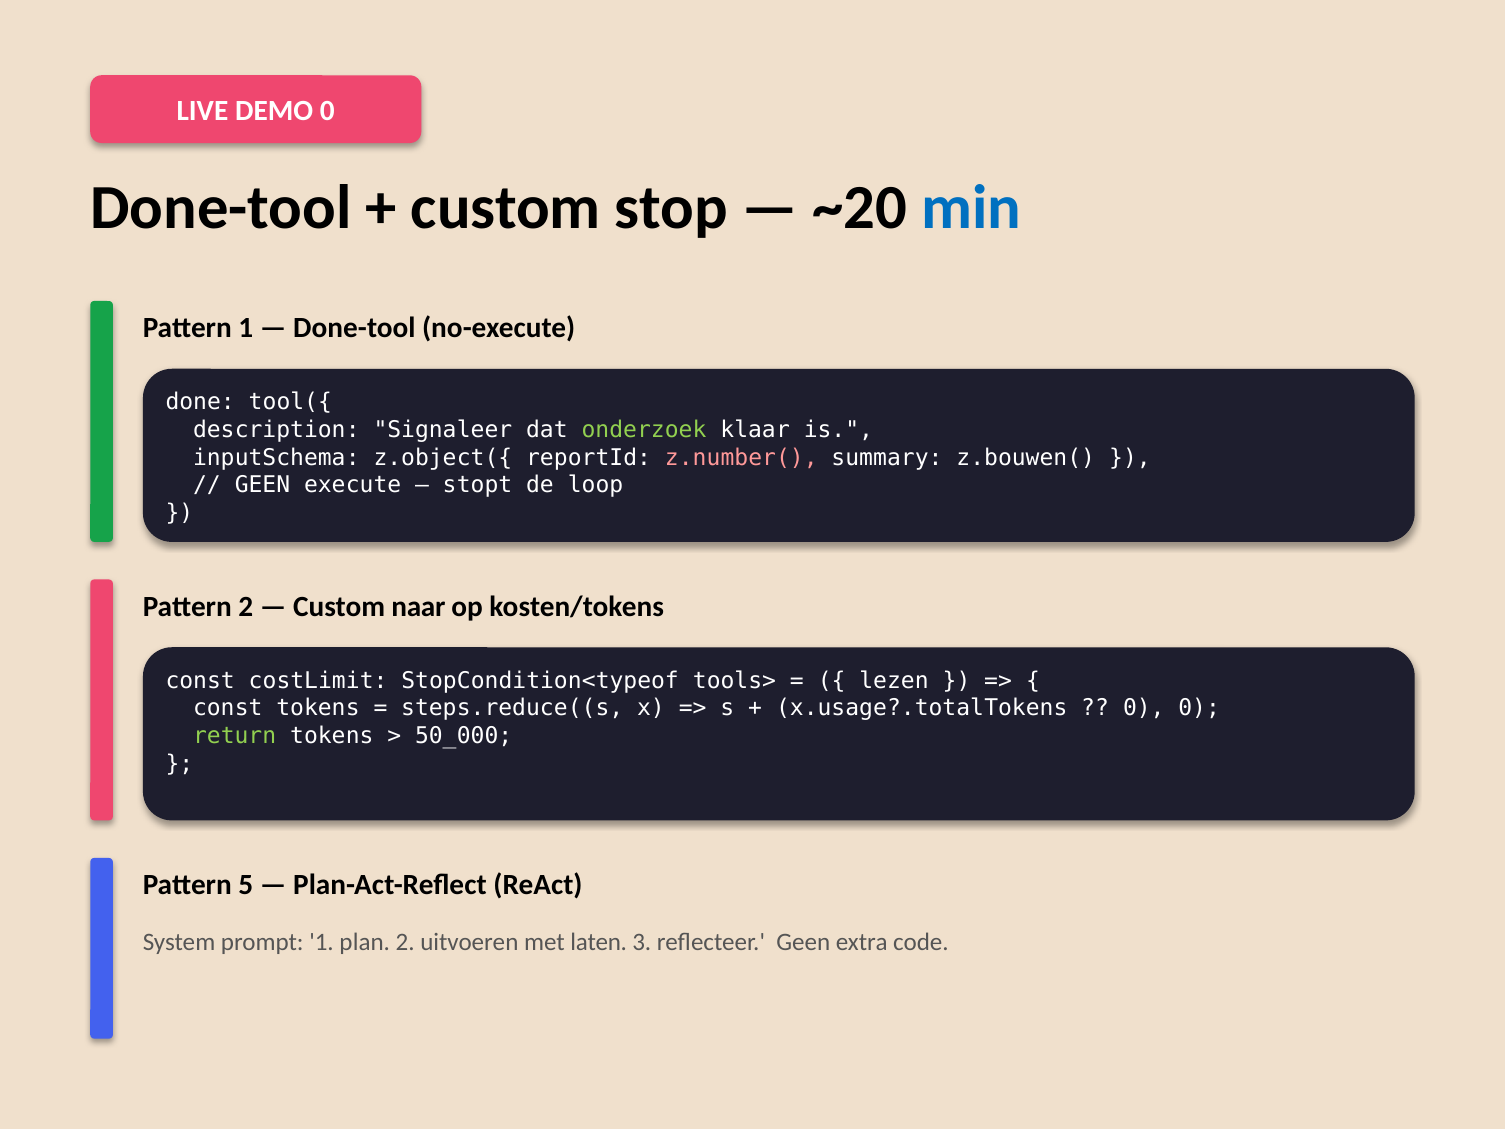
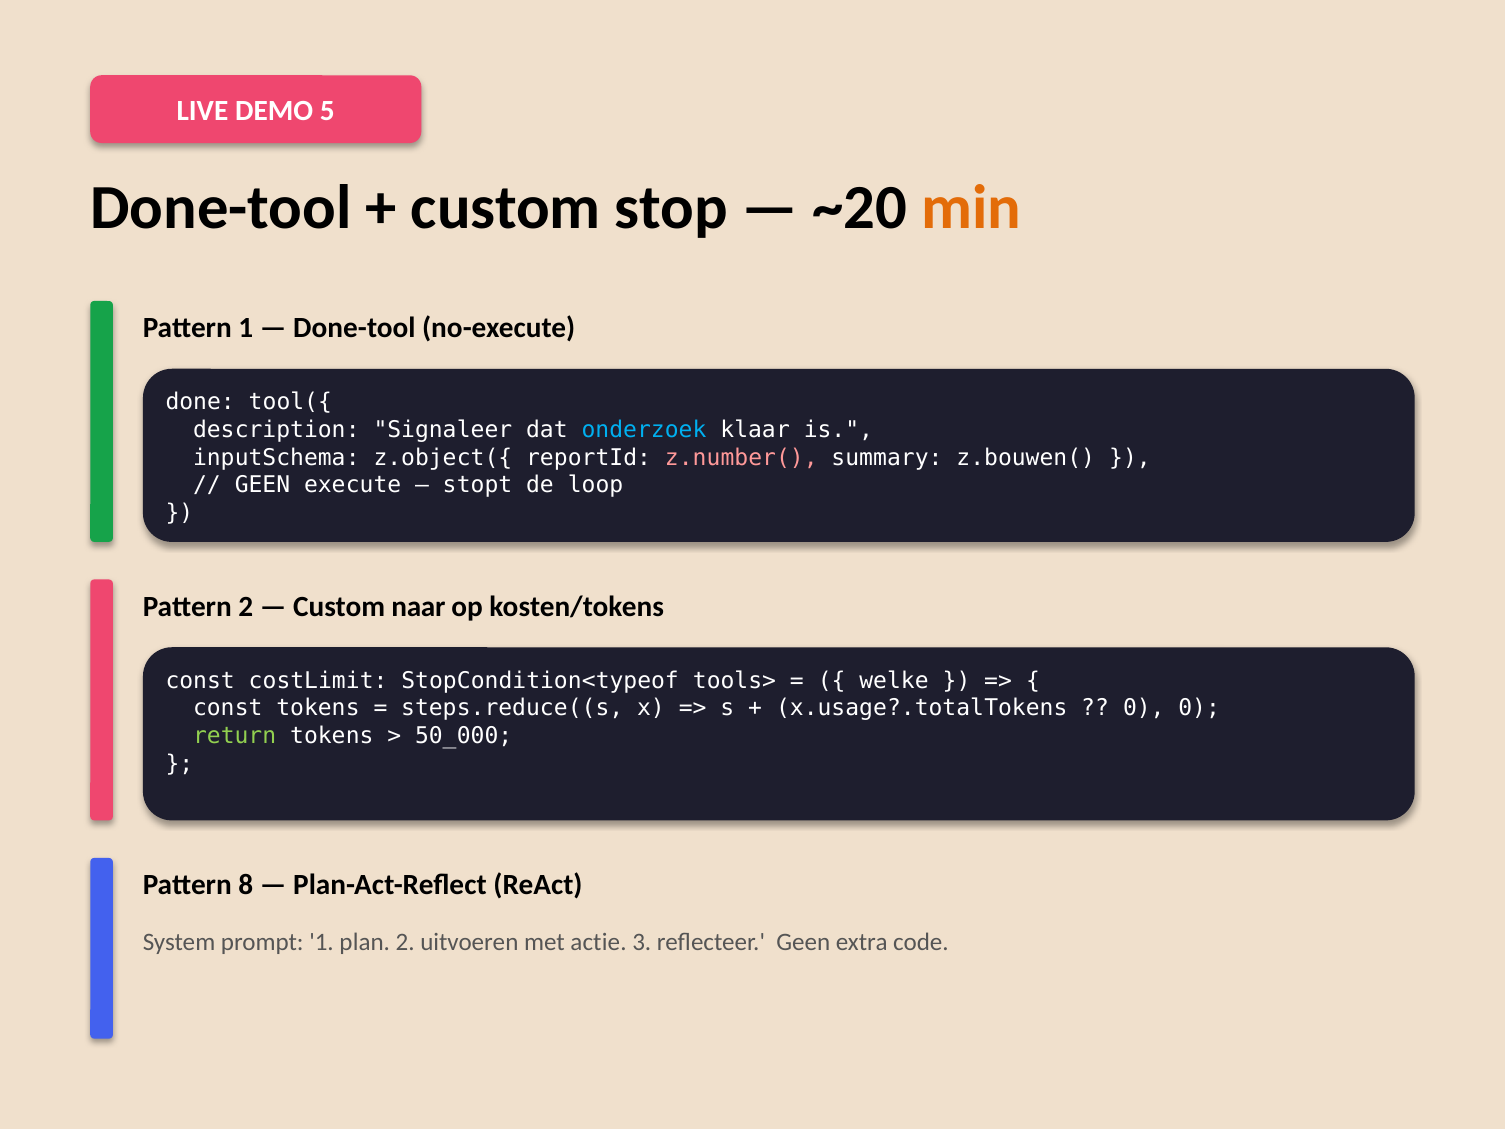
DEMO 0: 0 -> 5
min colour: blue -> orange
onderzoek colour: light green -> light blue
lezen: lezen -> welke
5: 5 -> 8
laten: laten -> actie
